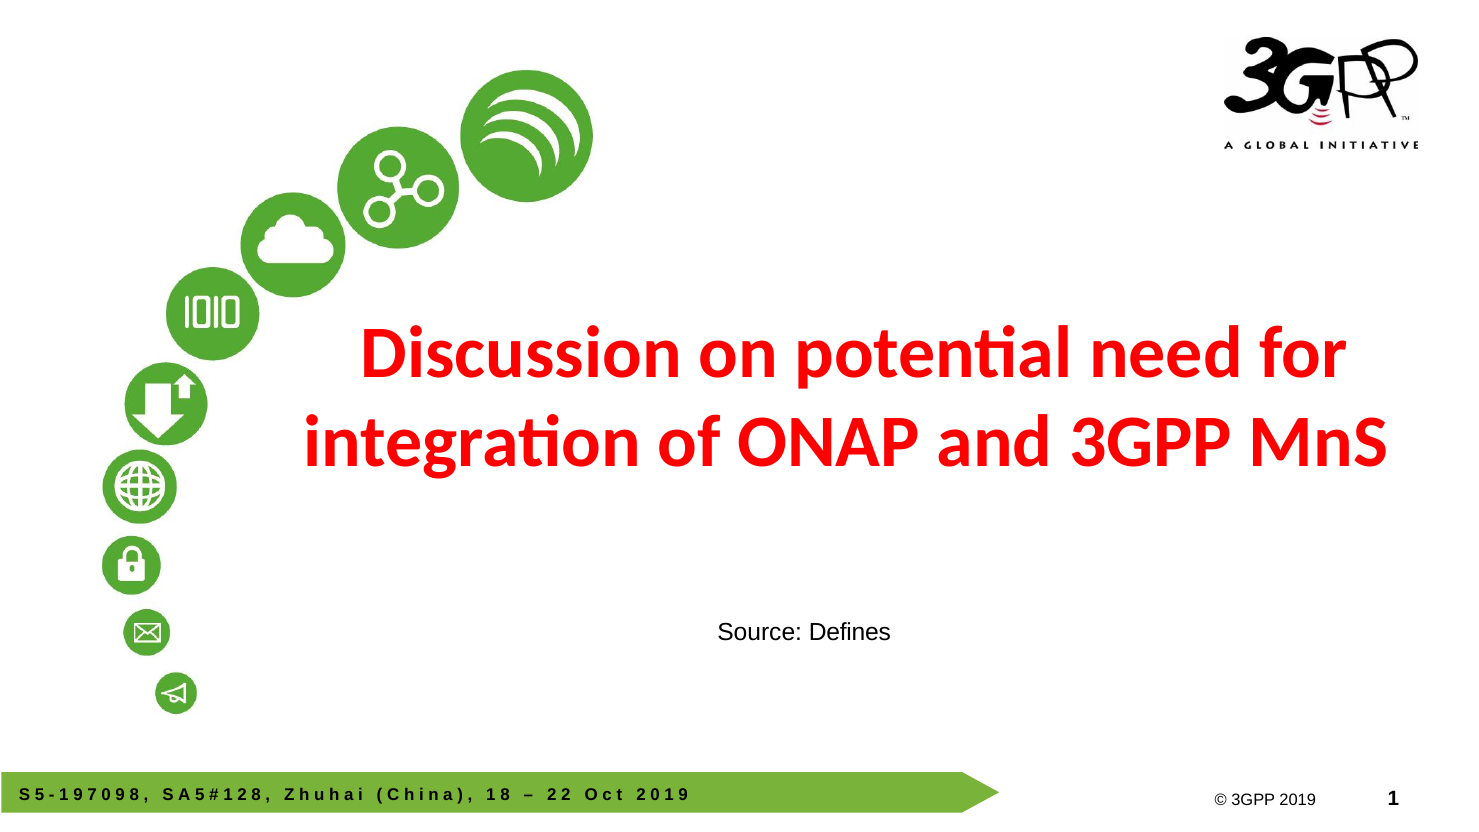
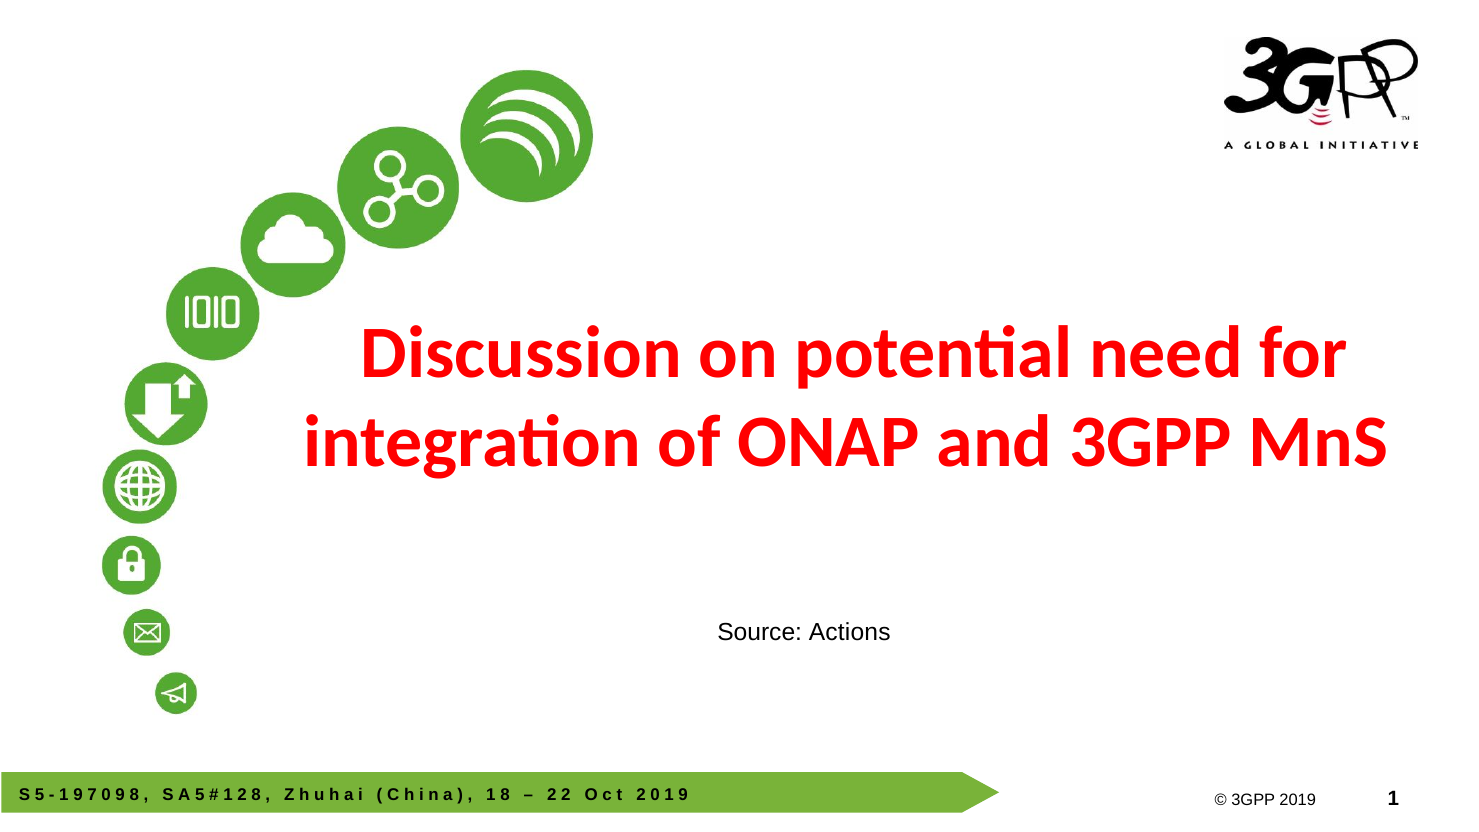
Defines: Defines -> Actions
